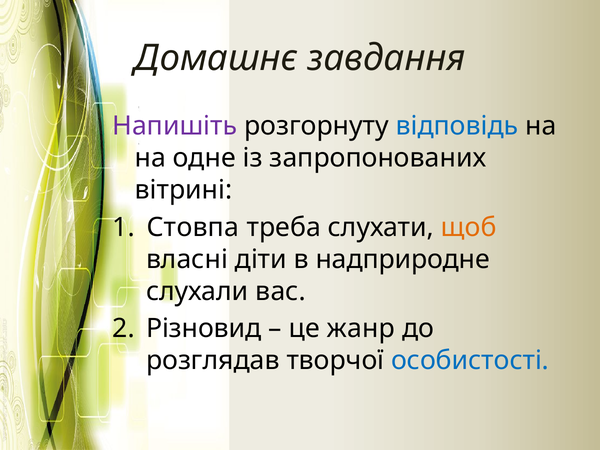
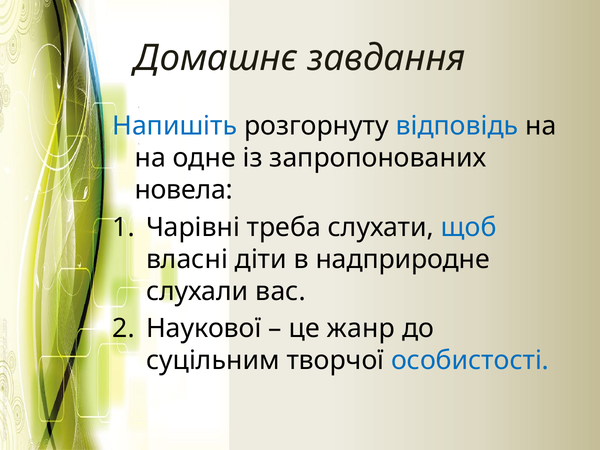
Напишіть colour: purple -> blue
вітрині: вітрині -> новела
Стовпа: Стовпа -> Чарівні
щоб colour: orange -> blue
Різновид: Різновид -> Наукової
розглядав: розглядав -> суцільним
